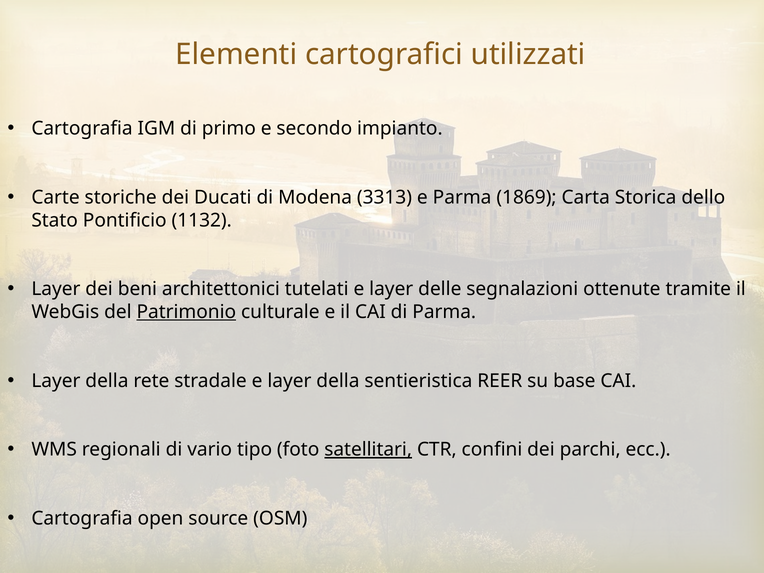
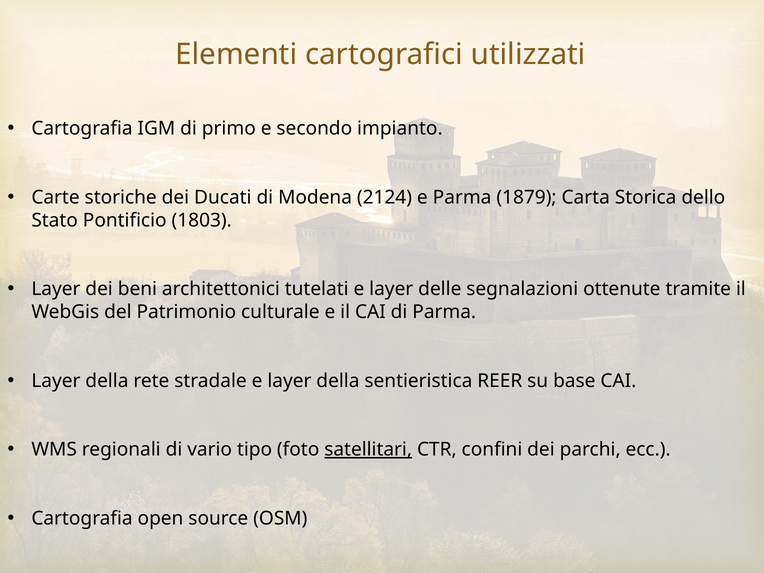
3313: 3313 -> 2124
1869: 1869 -> 1879
1132: 1132 -> 1803
Patrimonio underline: present -> none
